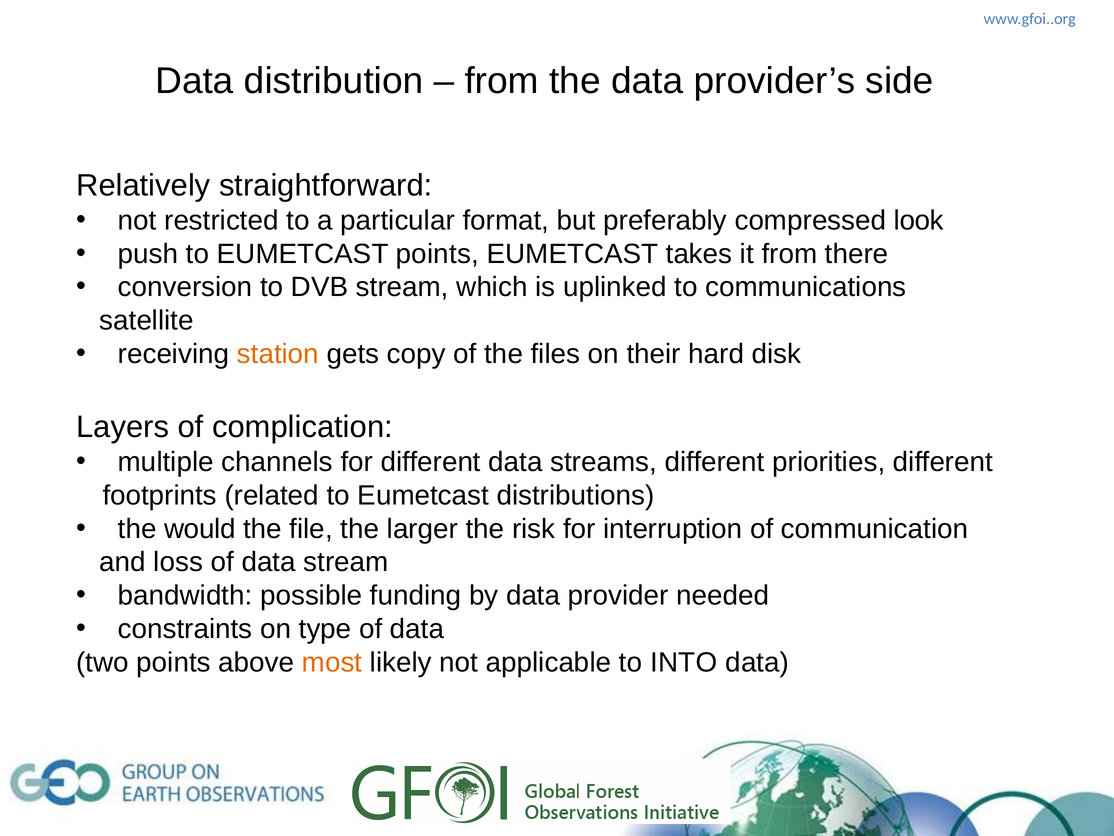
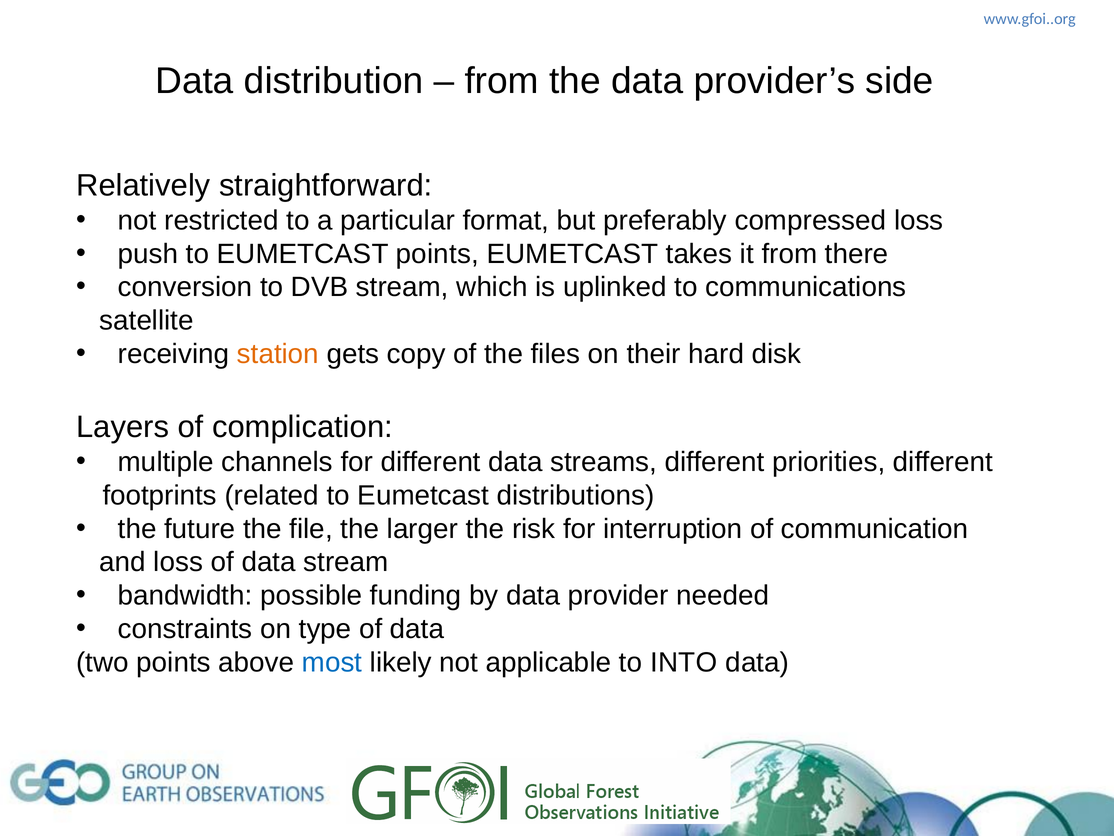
compressed look: look -> loss
would: would -> future
most colour: orange -> blue
